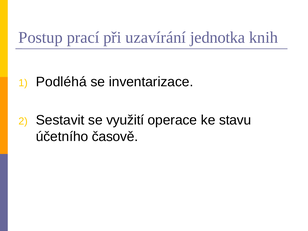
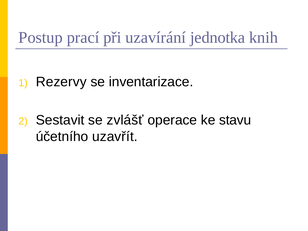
Podléhá: Podléhá -> Rezervy
využití: využití -> zvlášť
časově: časově -> uzavřít
